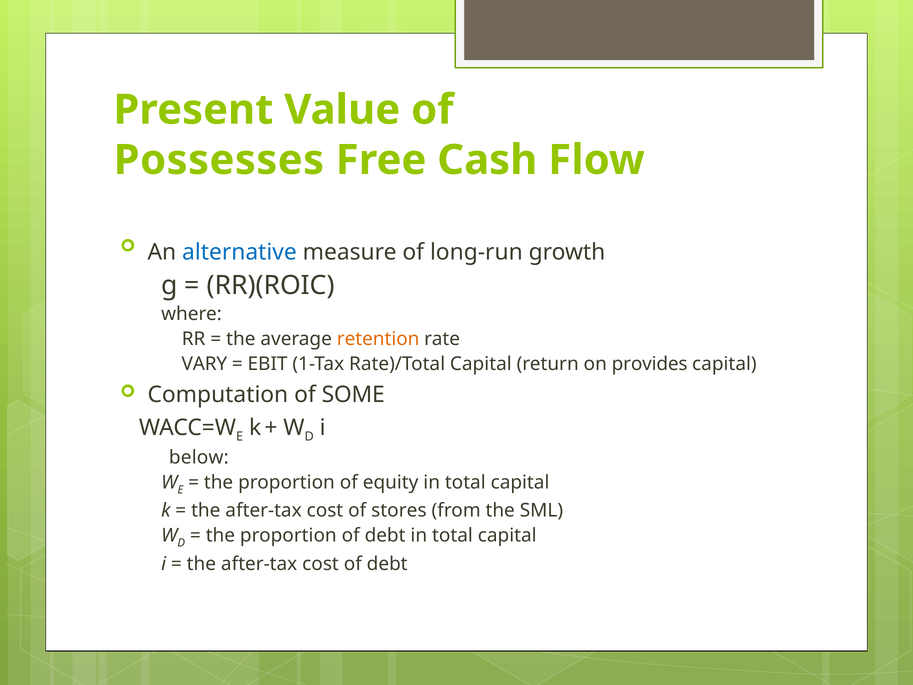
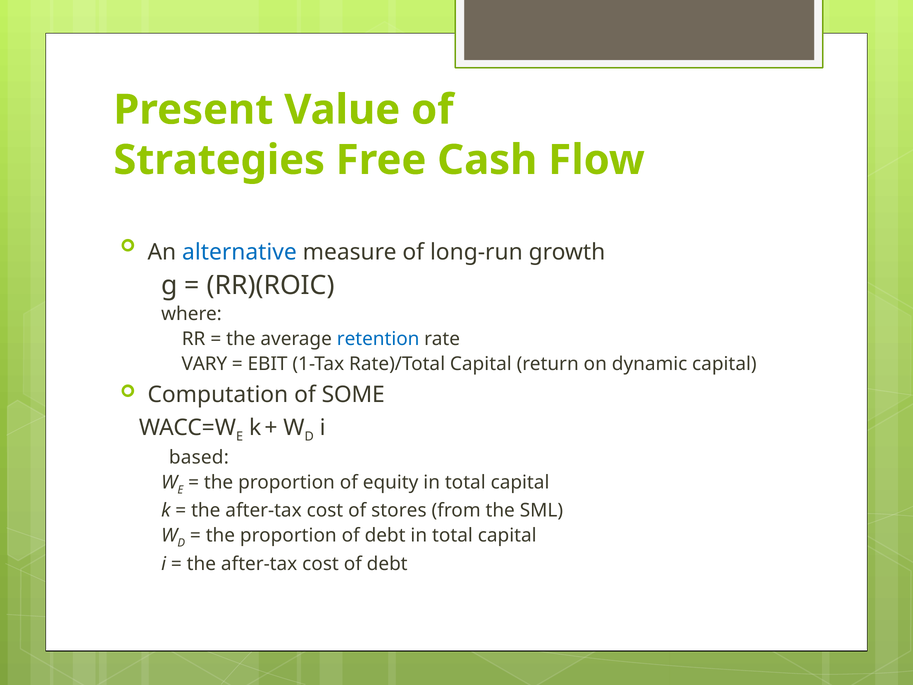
Possesses: Possesses -> Strategies
retention colour: orange -> blue
provides: provides -> dynamic
below: below -> based
